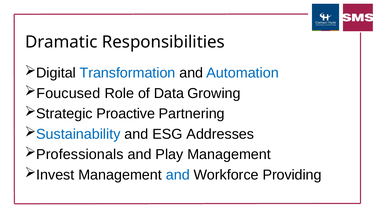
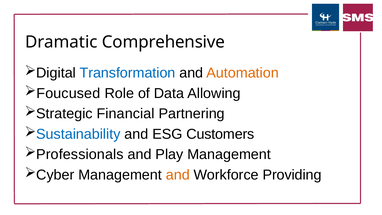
Responsibilities: Responsibilities -> Comprehensive
Automation colour: blue -> orange
Growing: Growing -> Allowing
Proactive: Proactive -> Financial
Addresses: Addresses -> Customers
Invest: Invest -> Cyber
and at (178, 175) colour: blue -> orange
